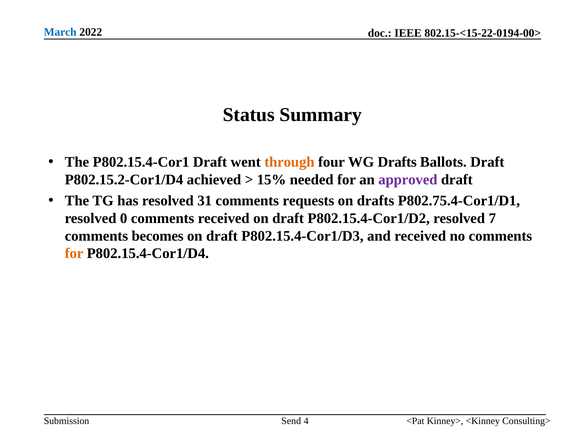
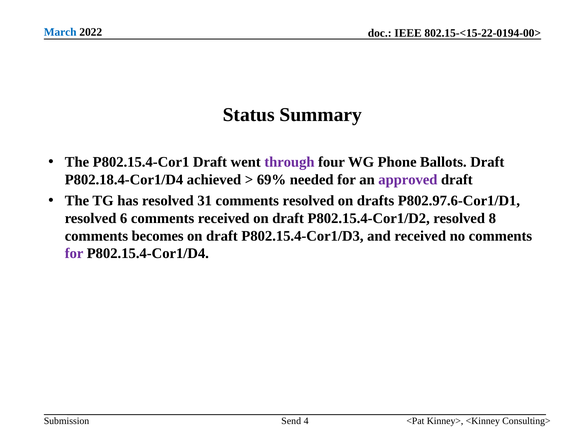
through colour: orange -> purple
WG Drafts: Drafts -> Phone
P802.15.2-Cor1/D4: P802.15.2-Cor1/D4 -> P802.18.4-Cor1/D4
15%: 15% -> 69%
comments requests: requests -> resolved
P802.75.4-Cor1/D1: P802.75.4-Cor1/D1 -> P802.97.6-Cor1/D1
0: 0 -> 6
7: 7 -> 8
for at (74, 253) colour: orange -> purple
